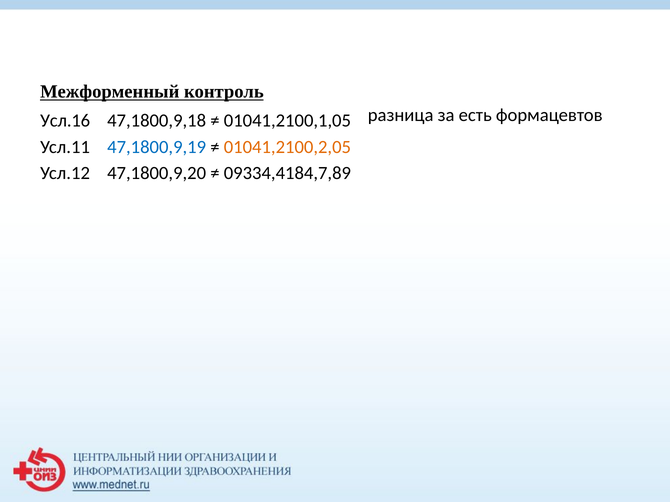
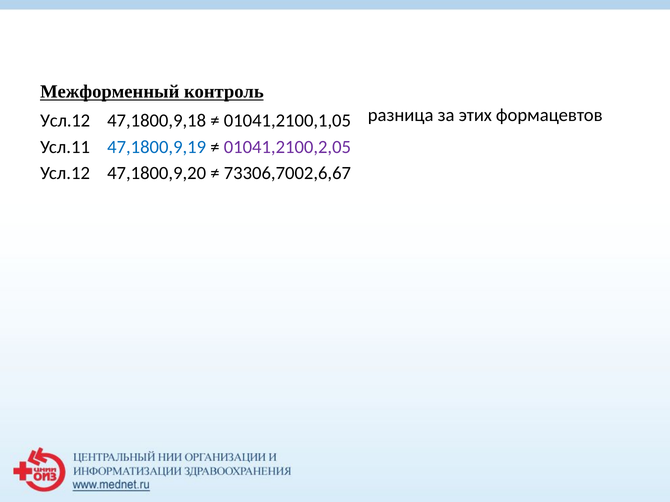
есть: есть -> этих
Усл.16 at (65, 121): Усл.16 -> Усл.12
01041,2100,2,05 colour: orange -> purple
09334,4184,7,89: 09334,4184,7,89 -> 73306,7002,6,67
